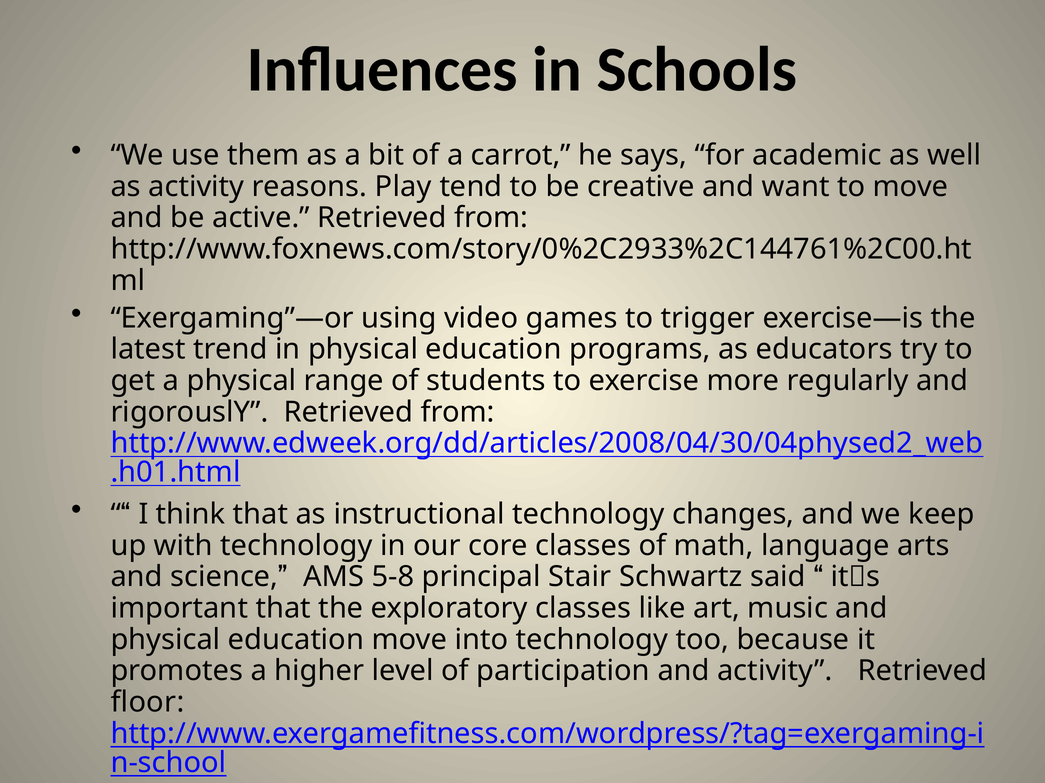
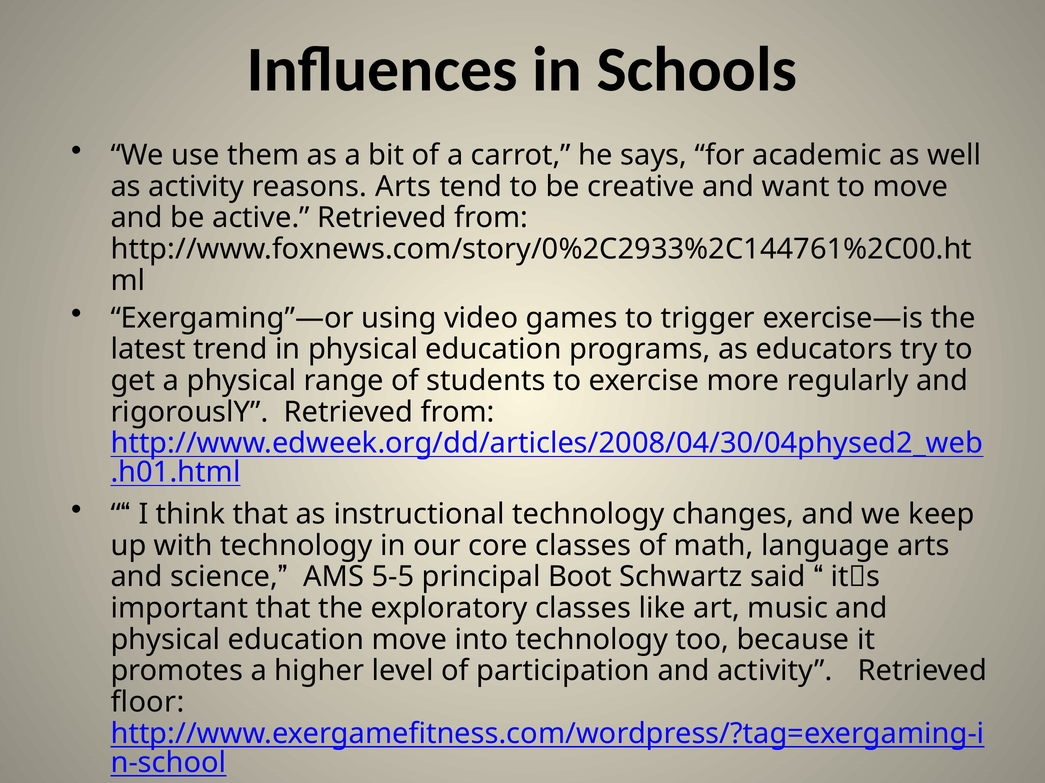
reasons Play: Play -> Arts
5-8: 5-8 -> 5-5
Stair: Stair -> Boot
